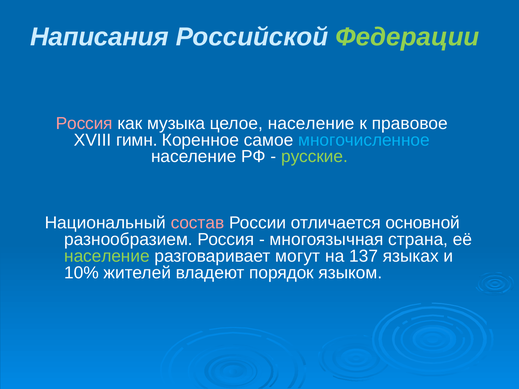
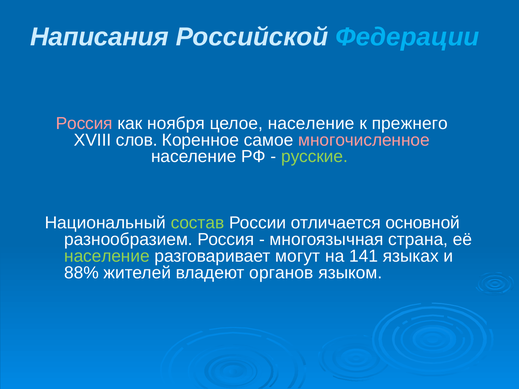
Федерации colour: light green -> light blue
музыка: музыка -> ноября
правовое: правовое -> прежнего
гимн: гимн -> слов
многочисленное colour: light blue -> pink
состав colour: pink -> light green
137: 137 -> 141
10%: 10% -> 88%
порядок: порядок -> органов
